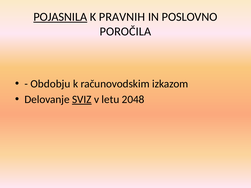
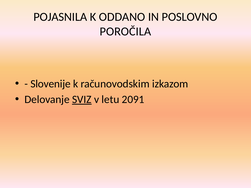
POJASNILA underline: present -> none
PRAVNIH: PRAVNIH -> ODDANO
Obdobju: Obdobju -> Slovenije
2048: 2048 -> 2091
